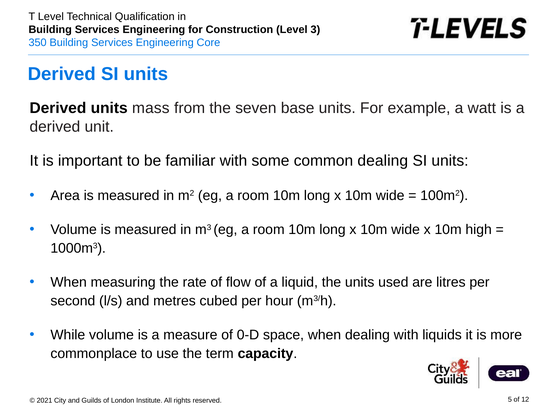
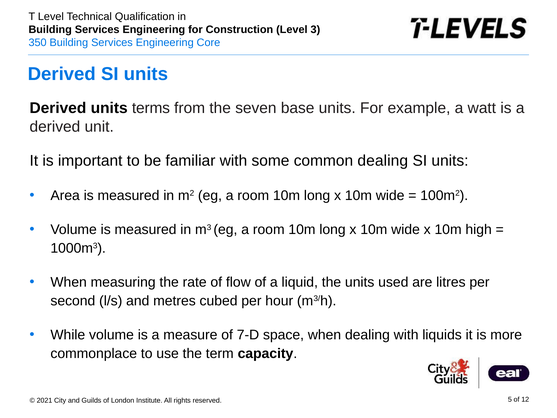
mass: mass -> terms
0-D: 0-D -> 7-D
